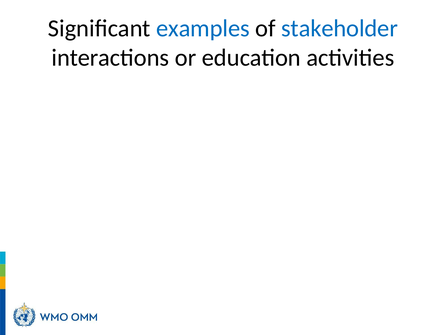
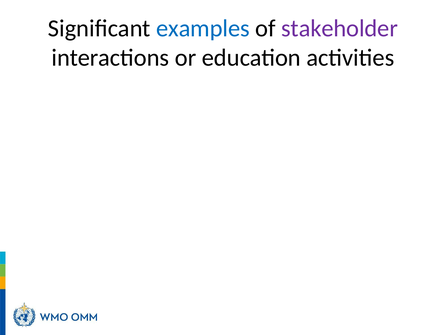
stakeholder colour: blue -> purple
